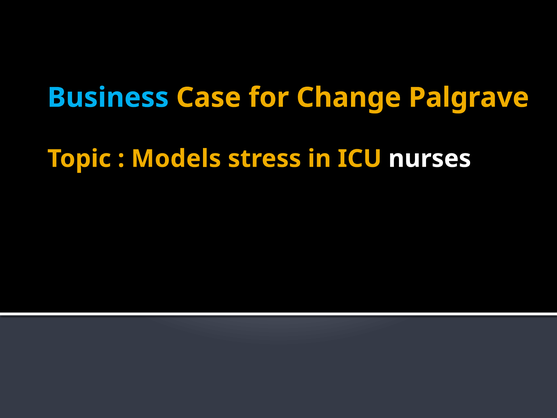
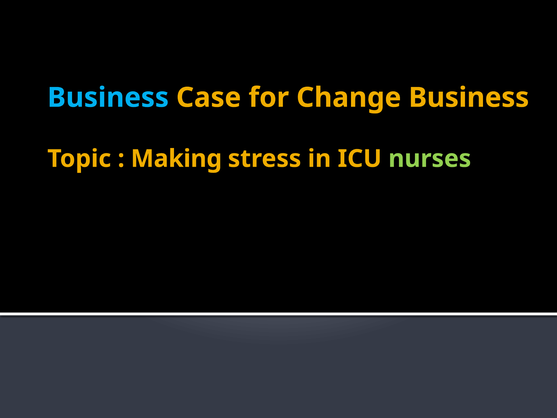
Change Palgrave: Palgrave -> Business
Models: Models -> Making
nurses colour: white -> light green
